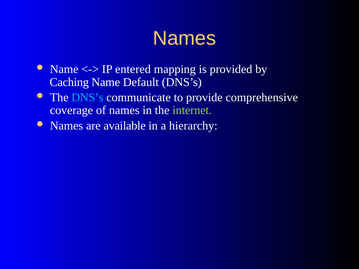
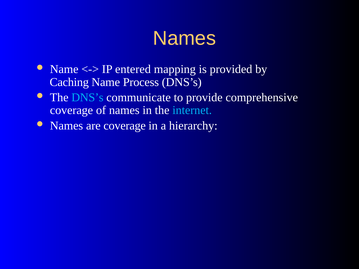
Default: Default -> Process
internet colour: light green -> light blue
are available: available -> coverage
